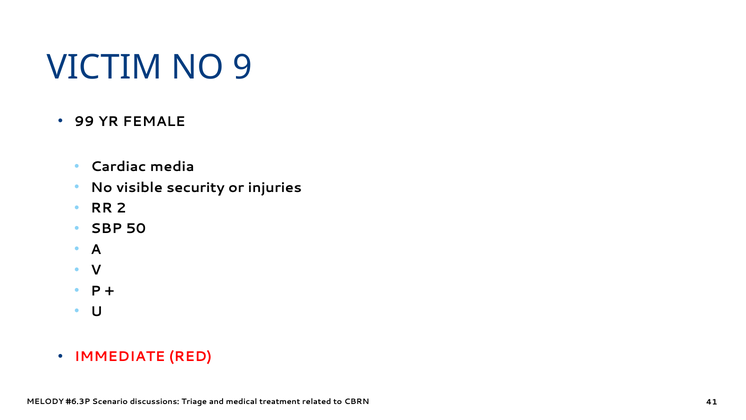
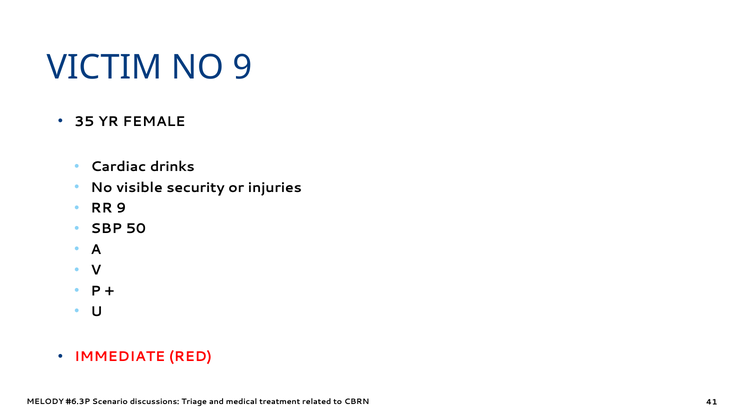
99: 99 -> 35
media: media -> drinks
RR 2: 2 -> 9
